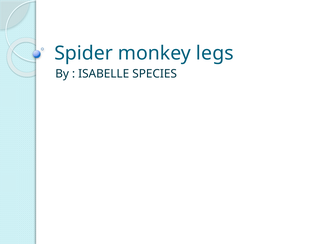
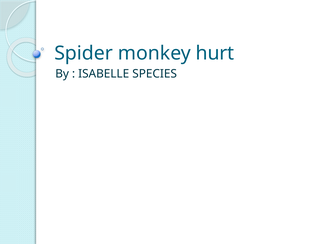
legs: legs -> hurt
